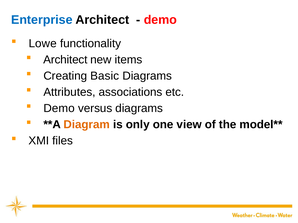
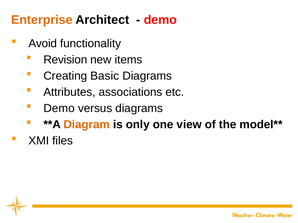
Enterprise colour: blue -> orange
Lowe: Lowe -> Avoid
Architect at (65, 60): Architect -> Revision
